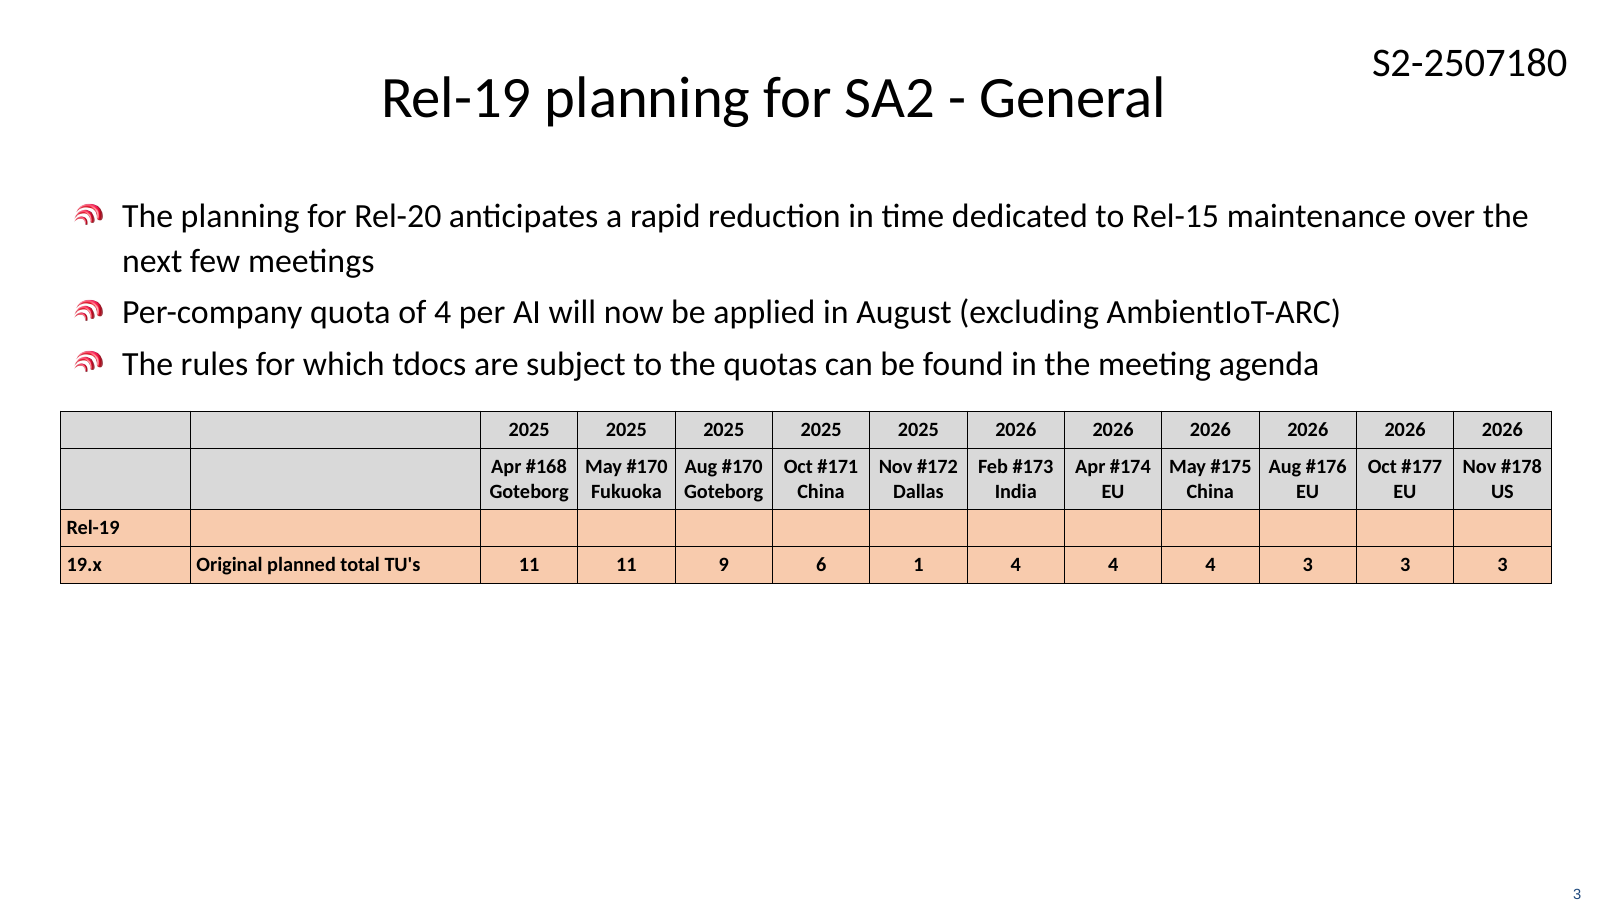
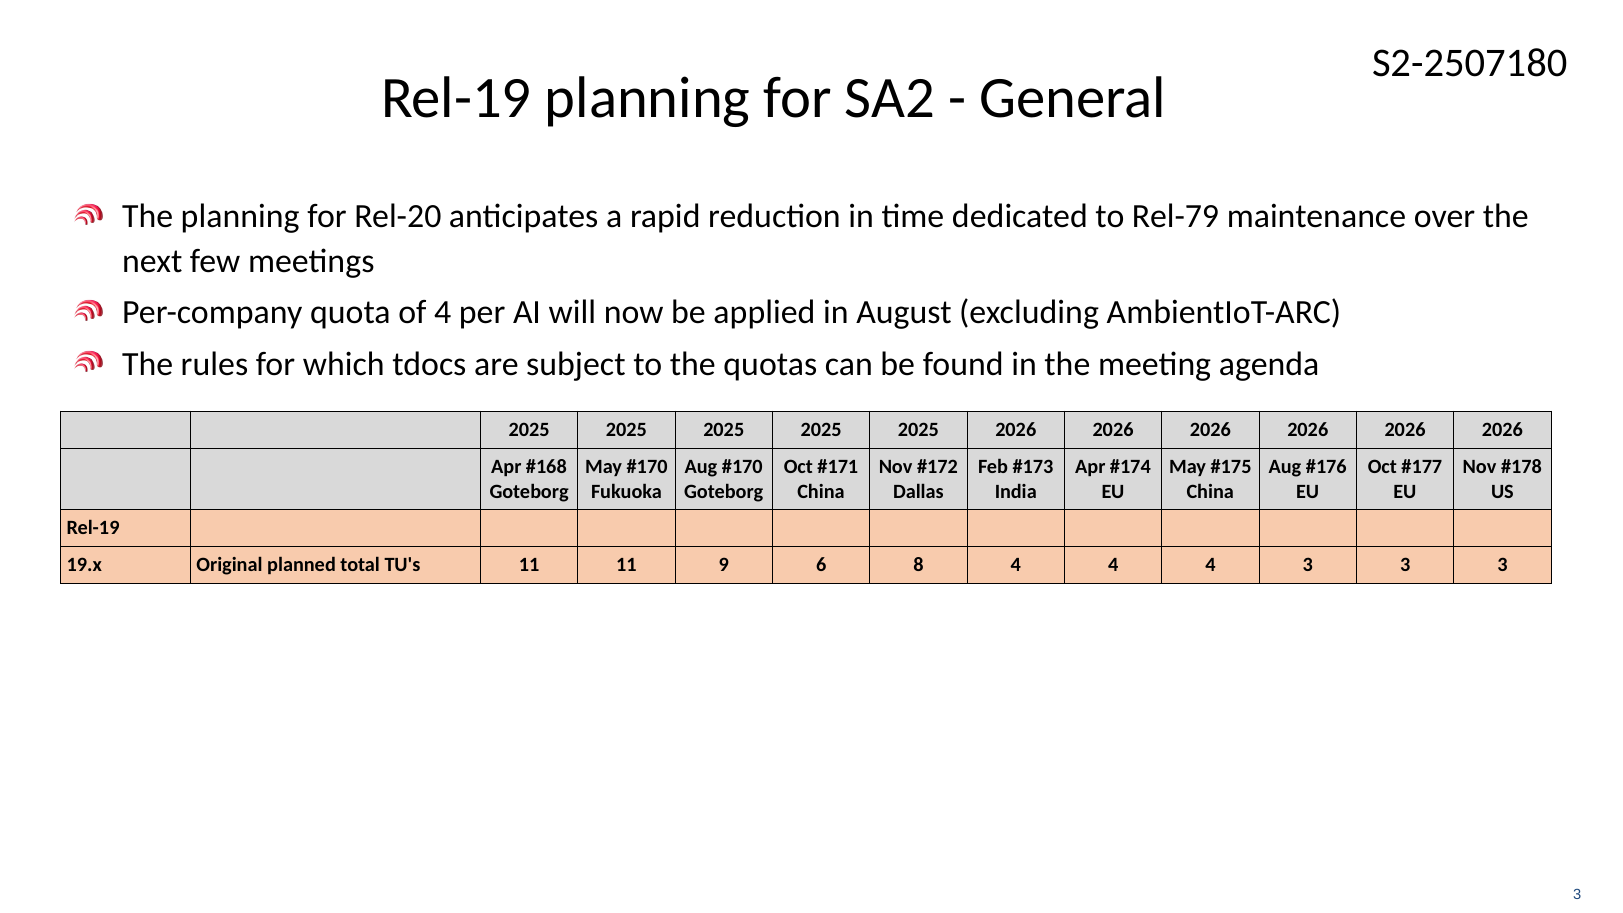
Rel-15: Rel-15 -> Rel-79
1: 1 -> 8
